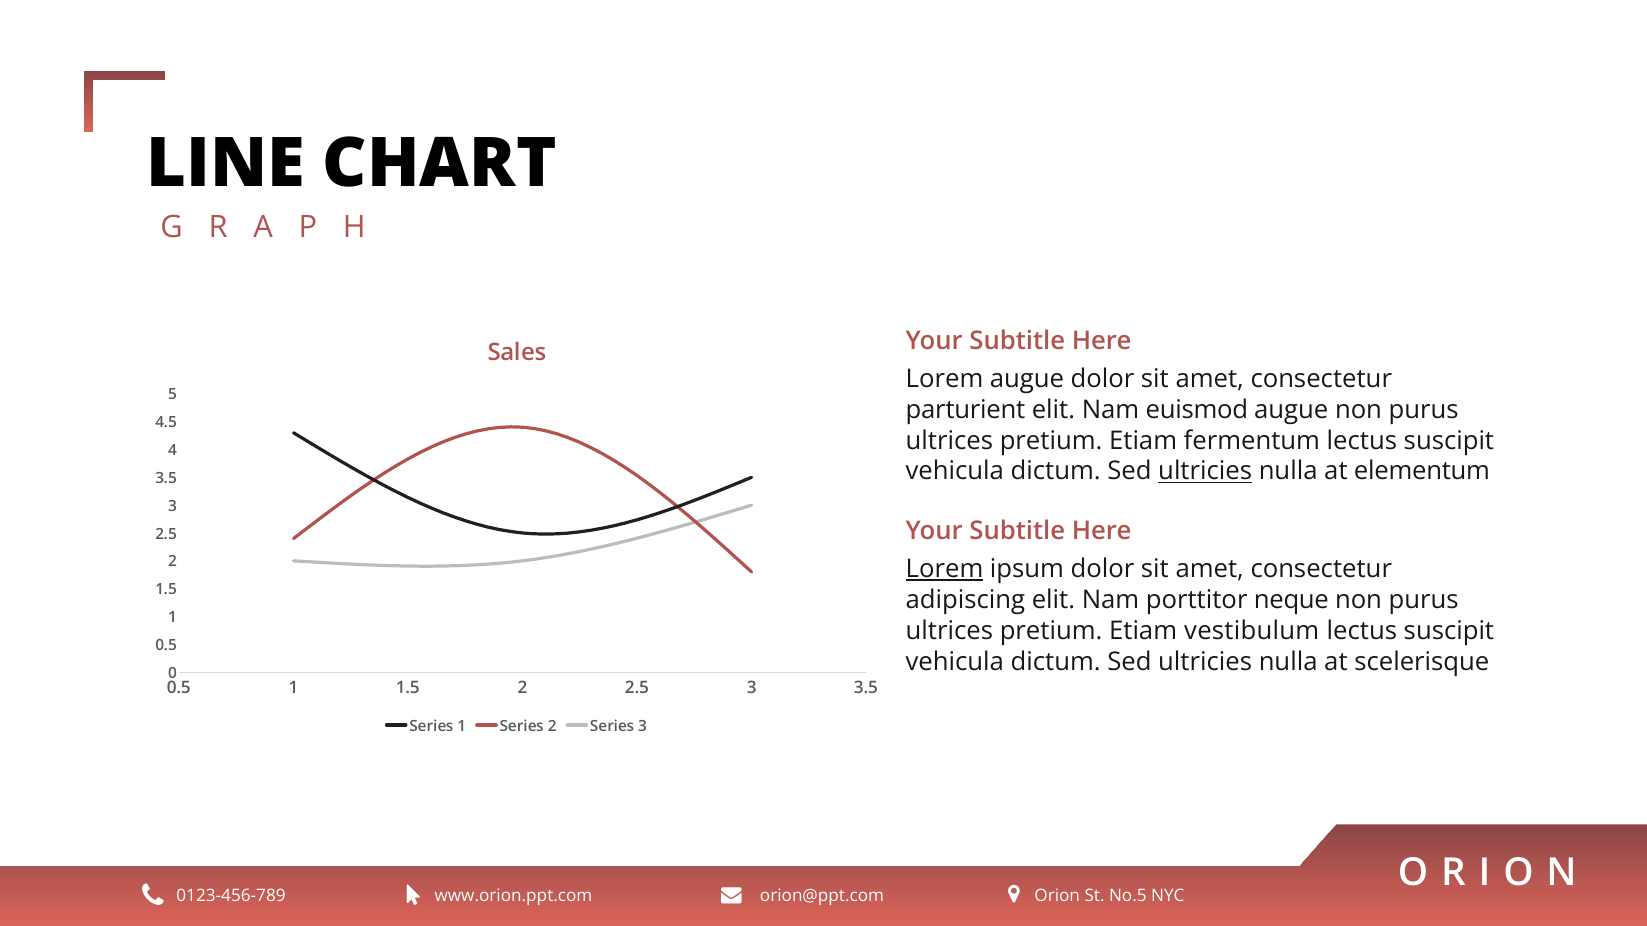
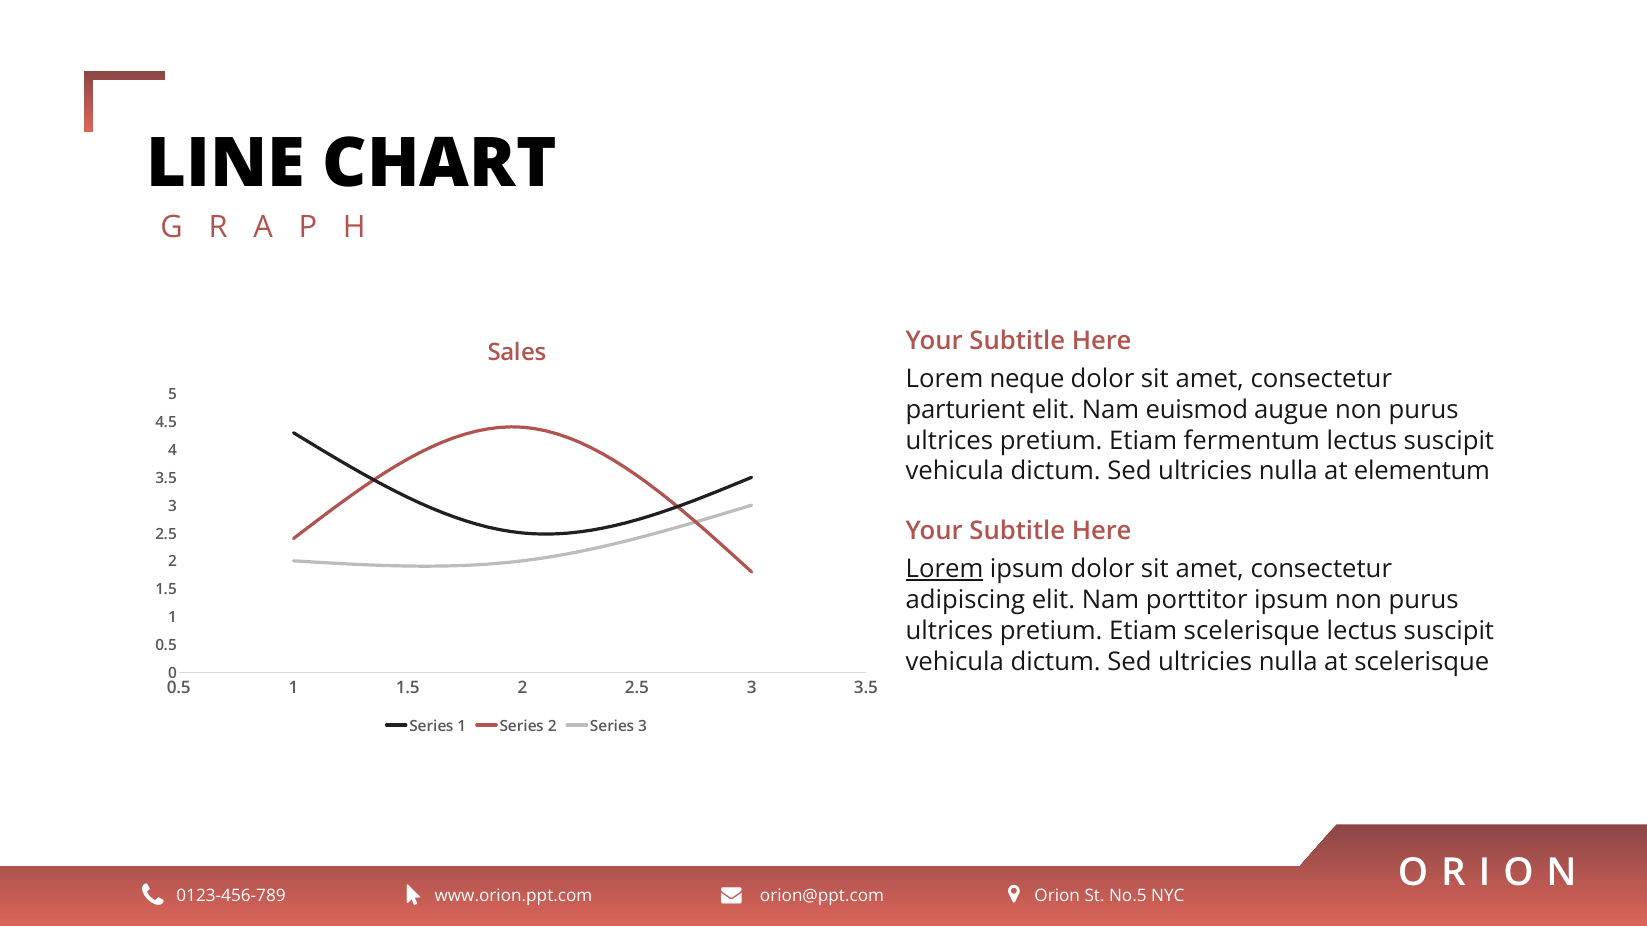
Lorem augue: augue -> neque
ultricies at (1205, 472) underline: present -> none
porttitor neque: neque -> ipsum
Etiam vestibulum: vestibulum -> scelerisque
